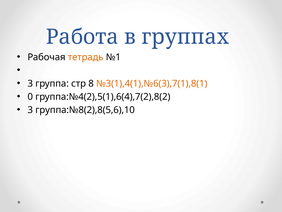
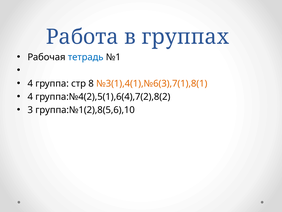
тетрадь colour: orange -> blue
3 at (30, 83): 3 -> 4
0 at (30, 97): 0 -> 4
группа:№8(2),8(5,6),10: группа:№8(2),8(5,6),10 -> группа:№1(2),8(5,6),10
